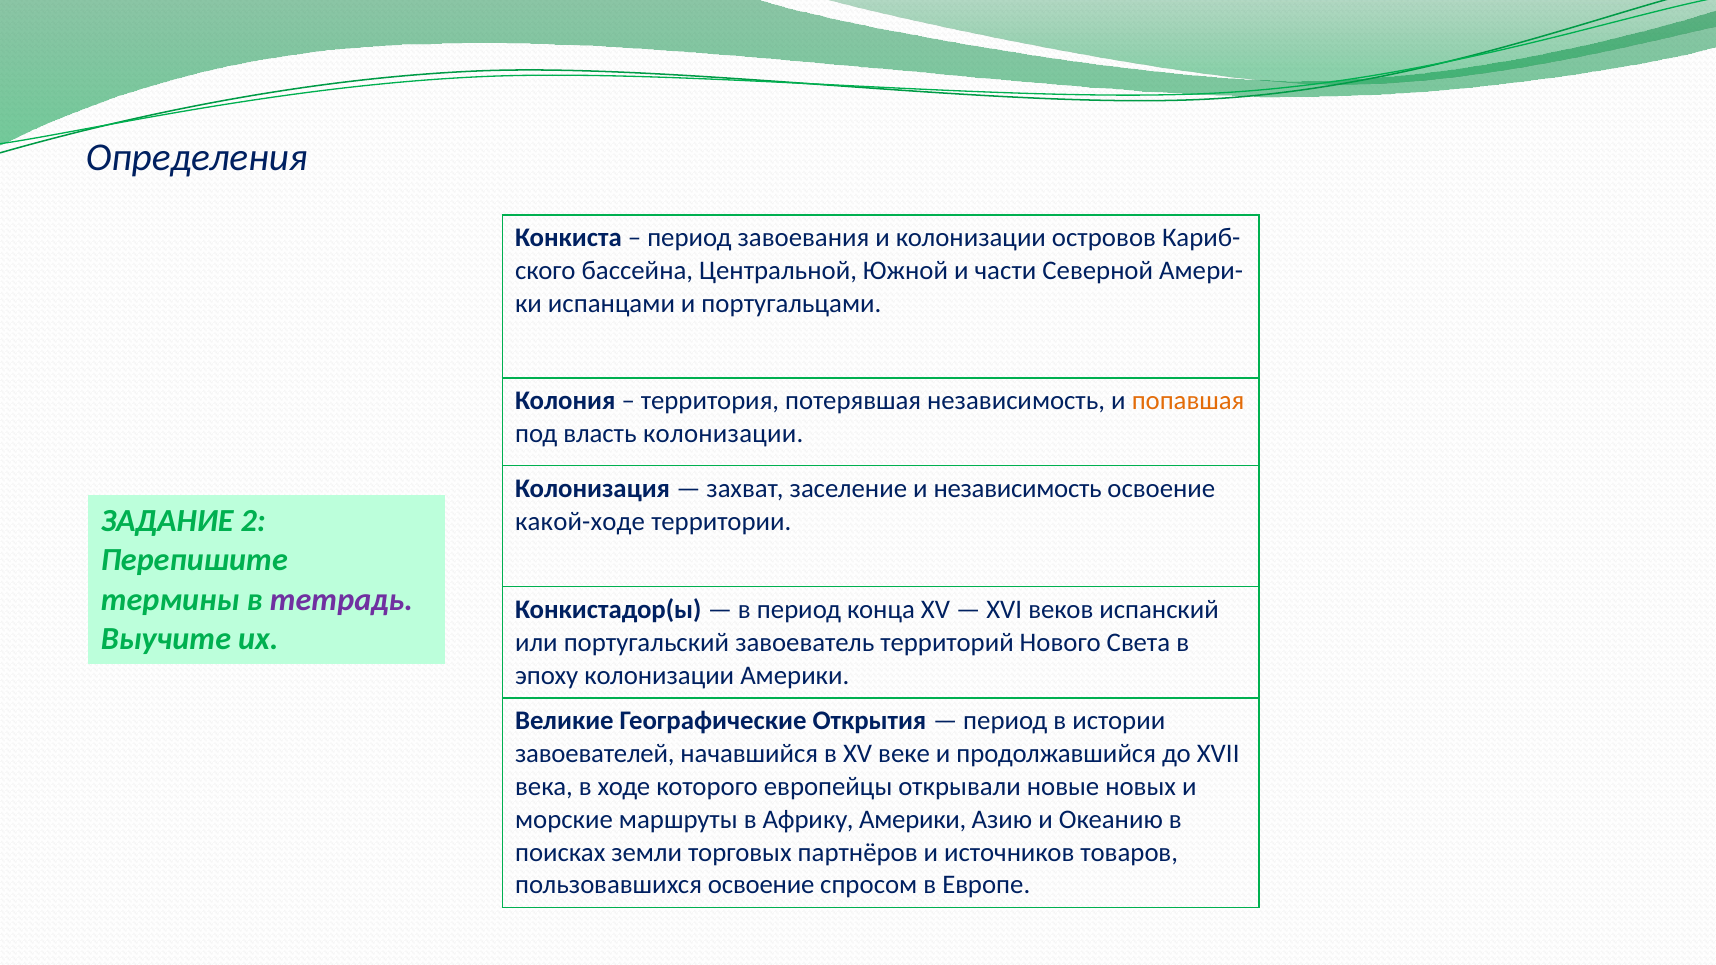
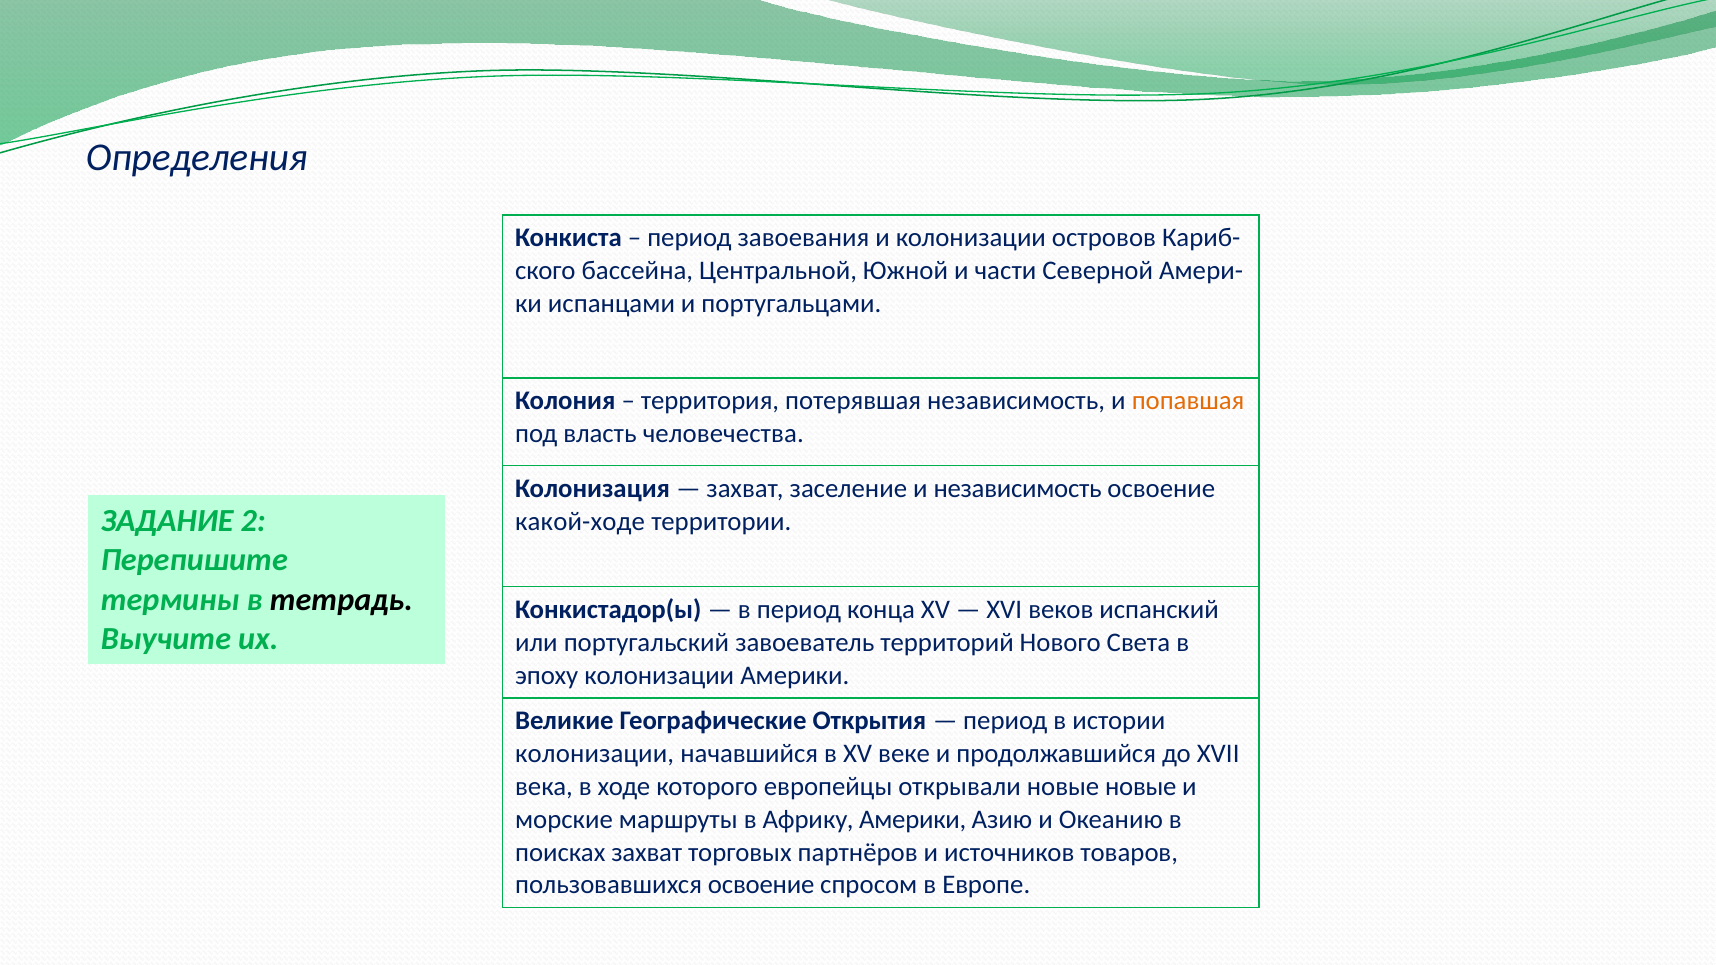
власть колонизации: колонизации -> человечества
тетрадь colour: purple -> black
завоевателей at (595, 754): завоевателей -> колонизации
новые новых: новых -> новые
поисках земли: земли -> захват
